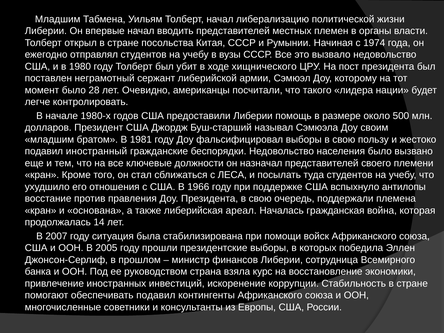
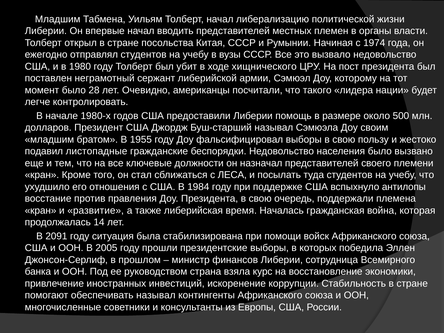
1981: 1981 -> 1955
иностранный: иностранный -> листопадные
1966: 1966 -> 1984
основана: основана -> развитие
ареал: ареал -> время
2007: 2007 -> 2091
обеспечивать подавил: подавил -> называл
